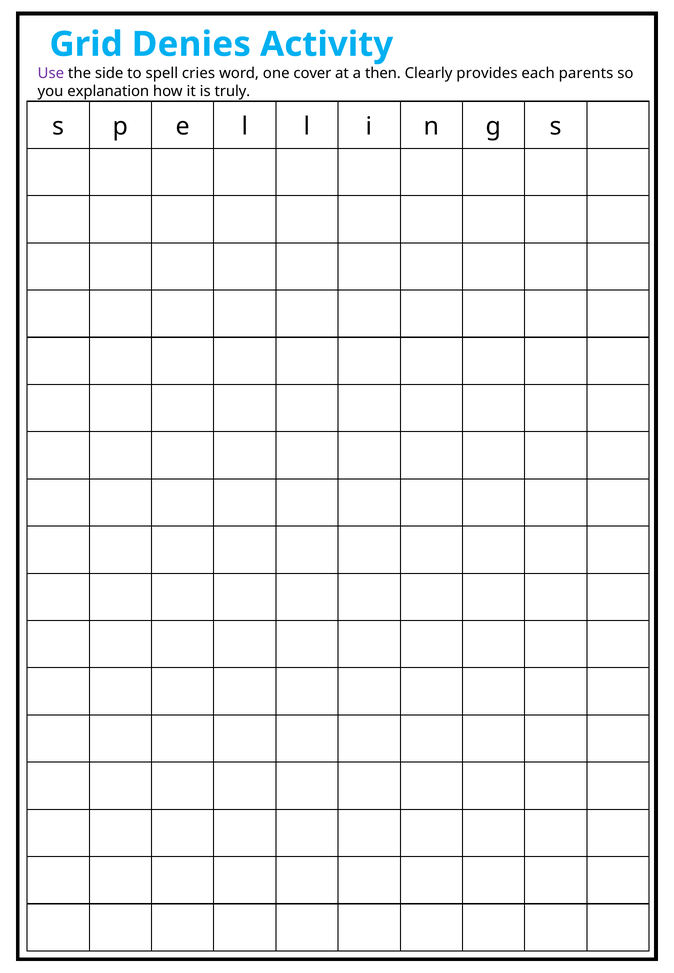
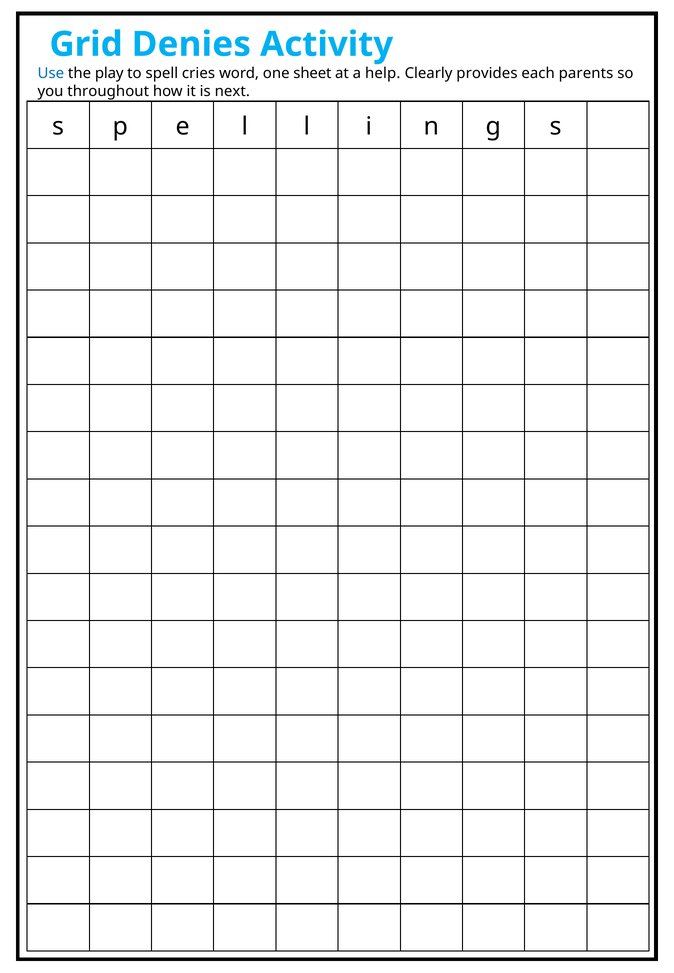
Use colour: purple -> blue
side: side -> play
cover: cover -> sheet
then: then -> help
explanation: explanation -> throughout
truly: truly -> next
